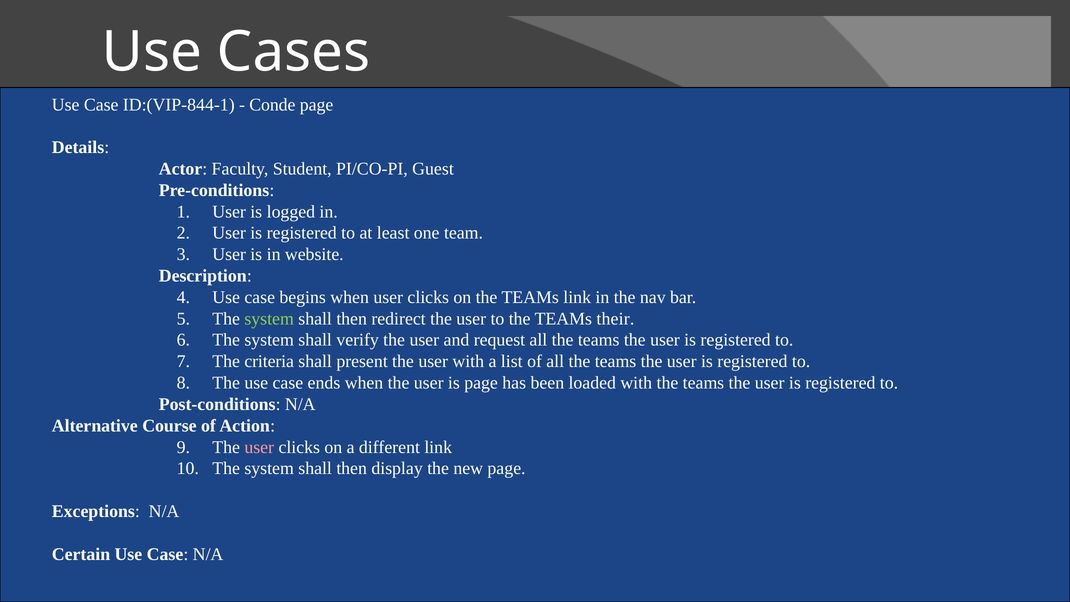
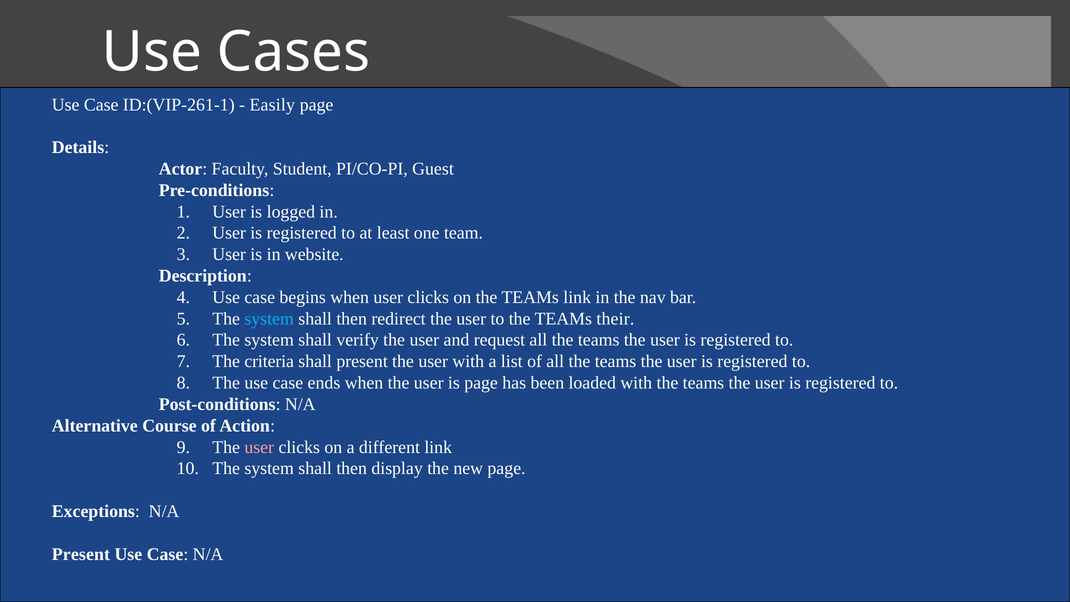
ID:(VIP-844-1: ID:(VIP-844-1 -> ID:(VIP-261-1
Conde: Conde -> Easily
system at (269, 319) colour: light green -> light blue
Certain at (81, 554): Certain -> Present
